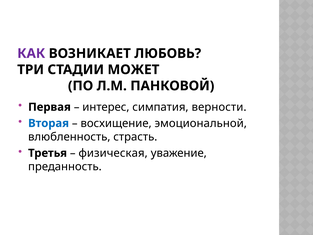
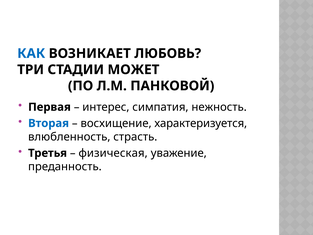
КАК colour: purple -> blue
верности: верности -> нежность
эмоциональной: эмоциональной -> характеризуется
